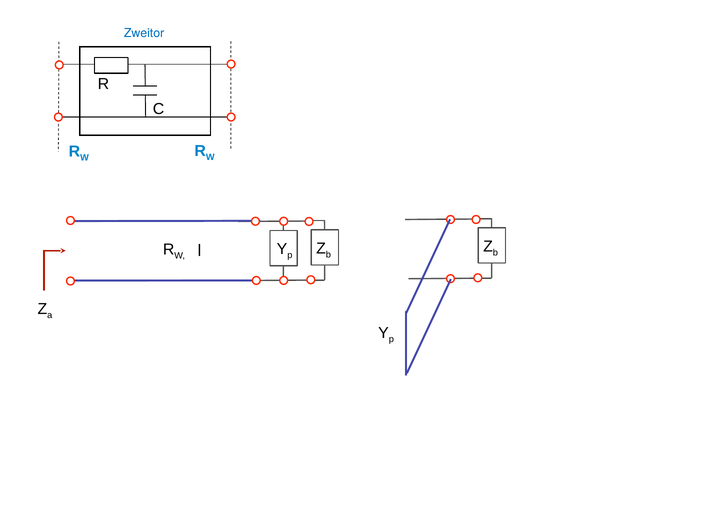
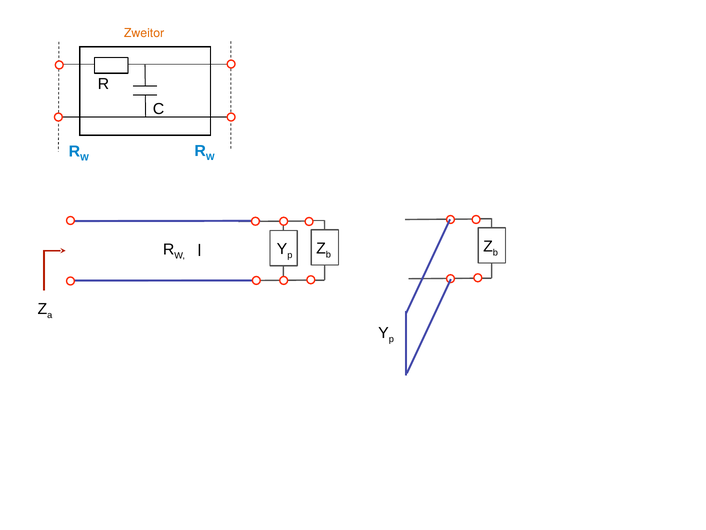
Zweitor colour: blue -> orange
